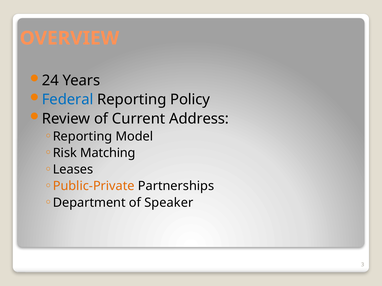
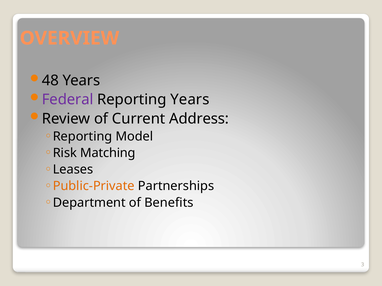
24: 24 -> 48
Federal colour: blue -> purple
Reporting Policy: Policy -> Years
Speaker: Speaker -> Benefits
